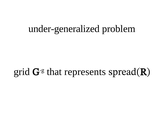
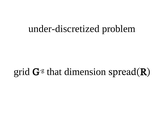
under-generalized: under-generalized -> under-discretized
represents: represents -> dimension
